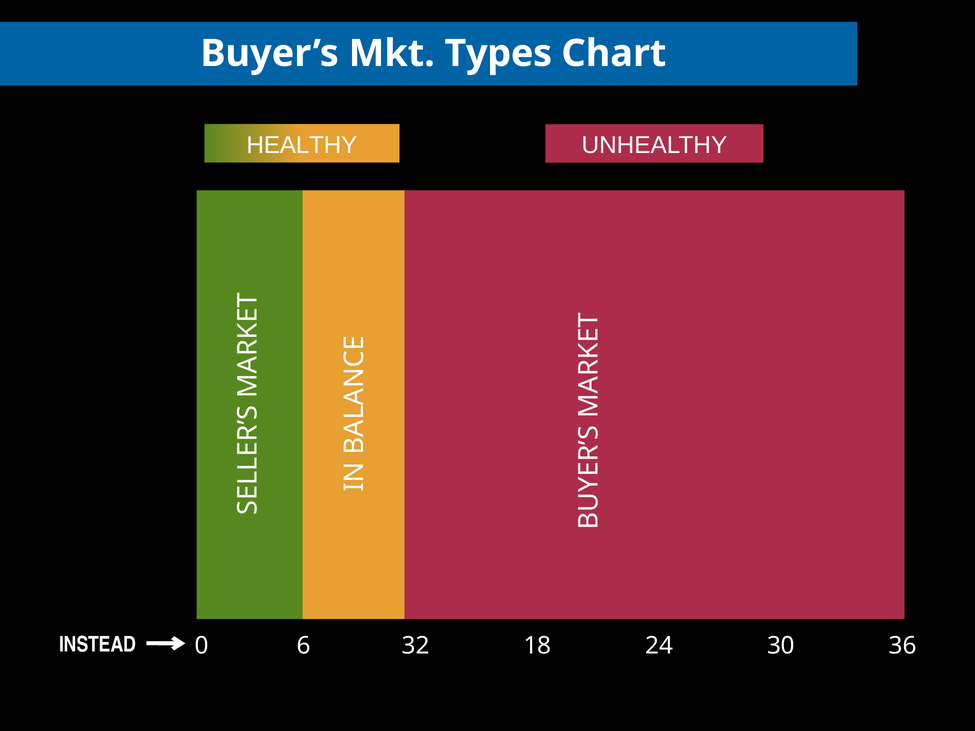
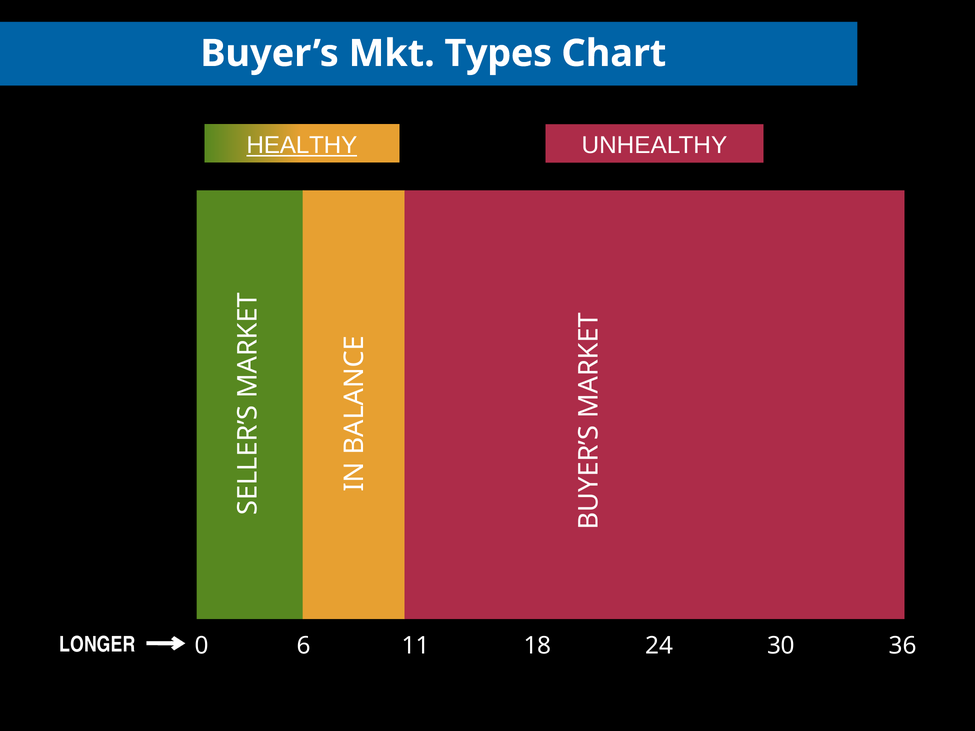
HEALTHY underline: none -> present
INSTEAD: INSTEAD -> LONGER
32: 32 -> 11
